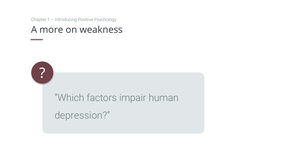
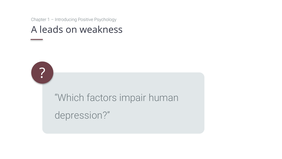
more: more -> leads
